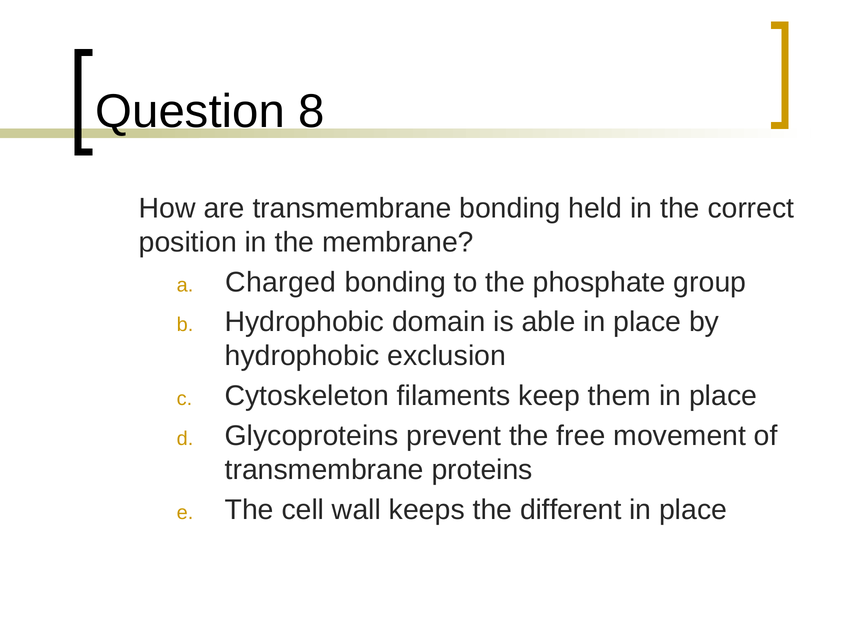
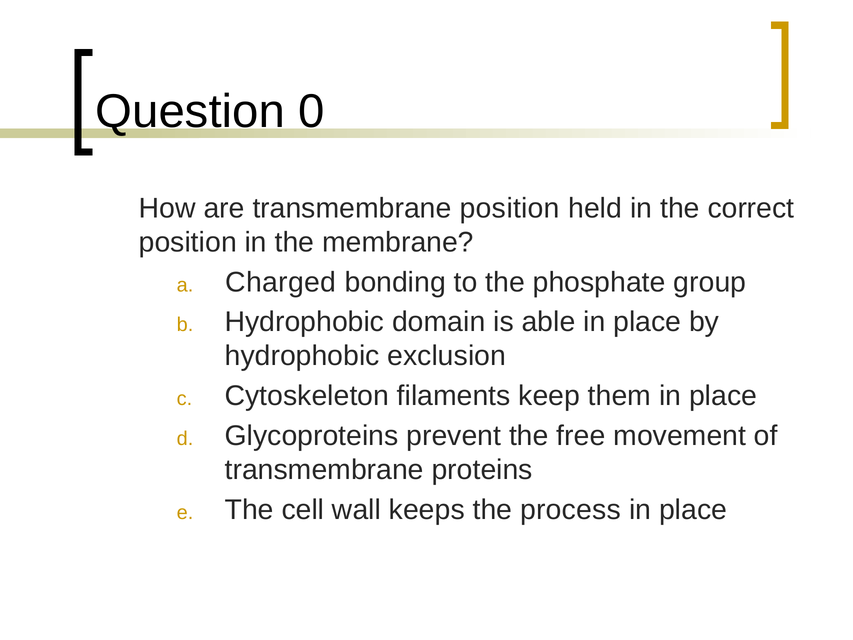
8: 8 -> 0
transmembrane bonding: bonding -> position
different: different -> process
